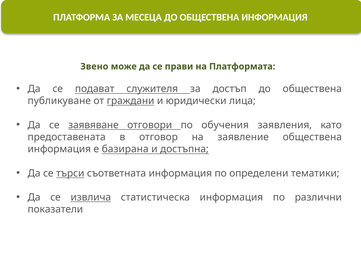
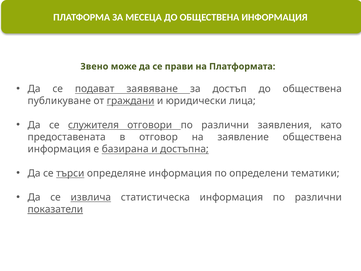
служителя: служителя -> заявяване
заявяване: заявяване -> служителя
отговори по обучения: обучения -> различни
съответната: съответната -> определяне
показатели underline: none -> present
